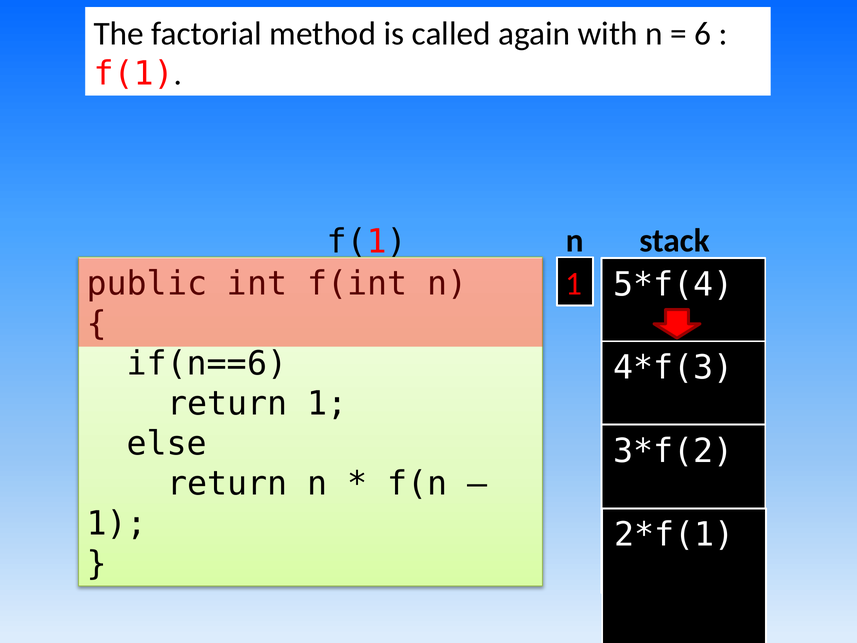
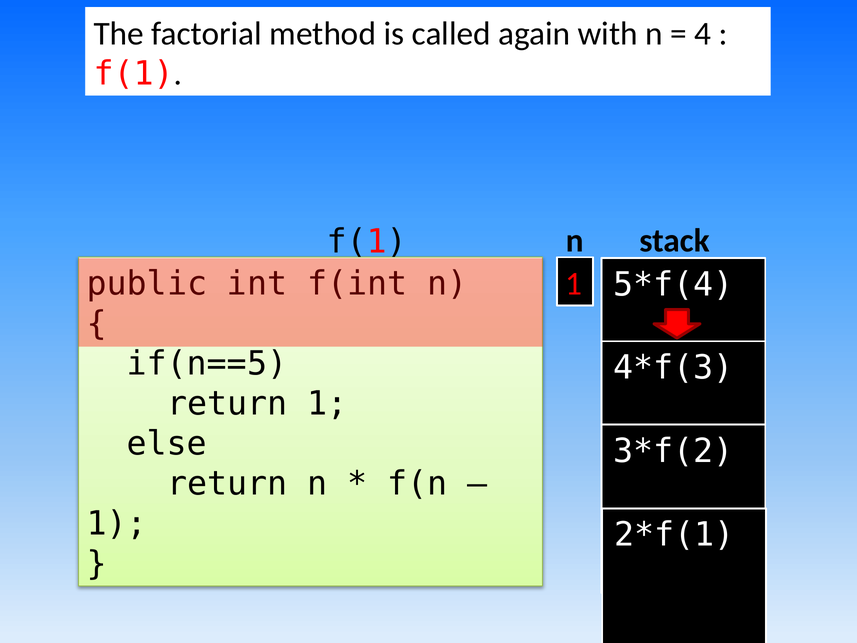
6: 6 -> 4
if(n==6: if(n==6 -> if(n==5
